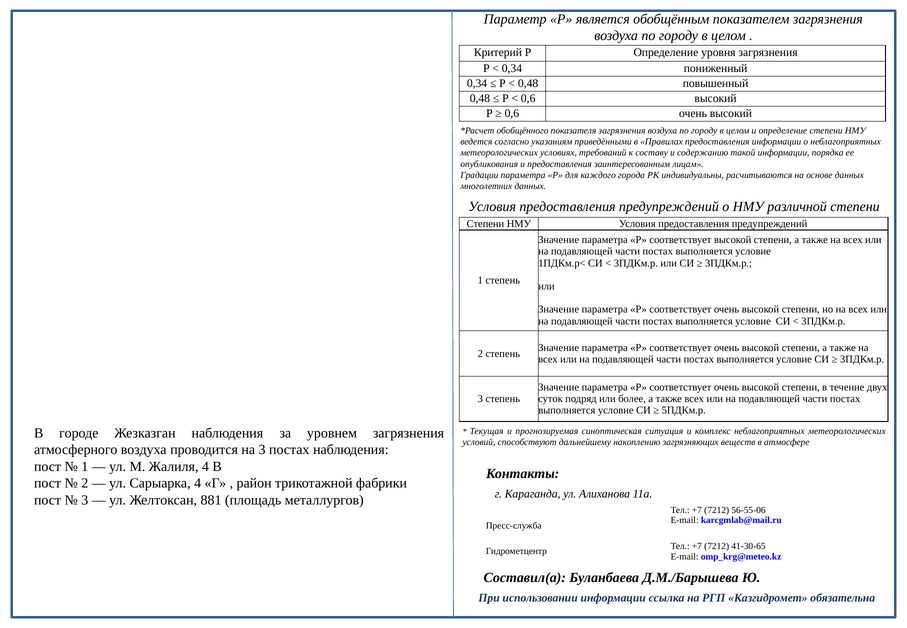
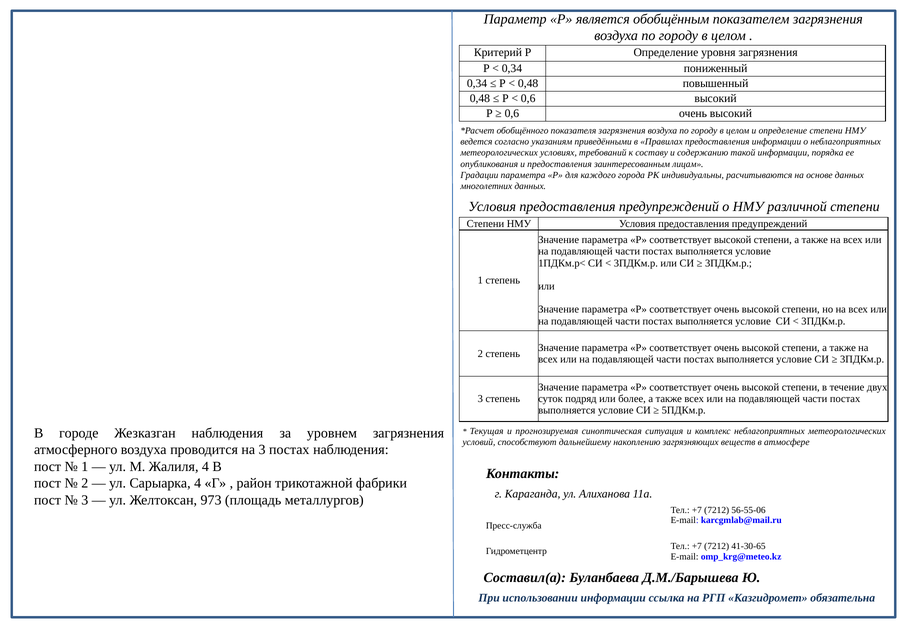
881: 881 -> 973
